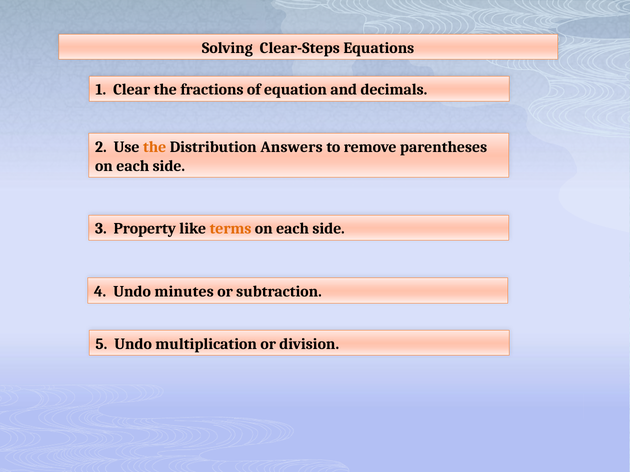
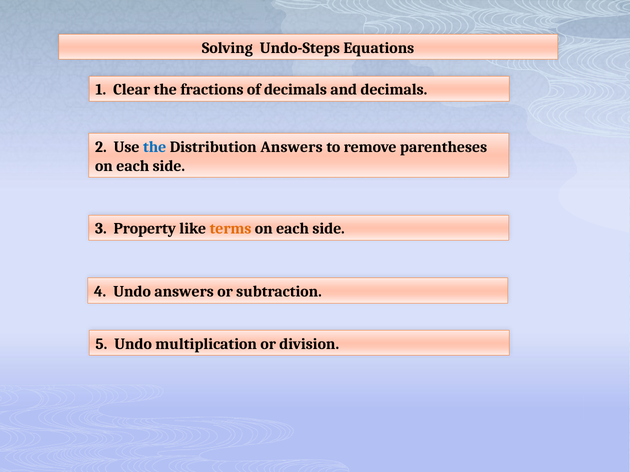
Clear-Steps: Clear-Steps -> Undo-Steps
of equation: equation -> decimals
the at (155, 147) colour: orange -> blue
Undo minutes: minutes -> answers
